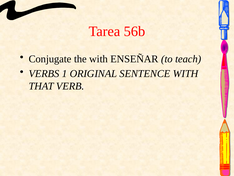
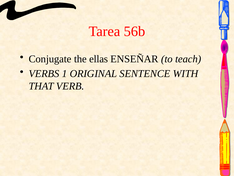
the with: with -> ellas
